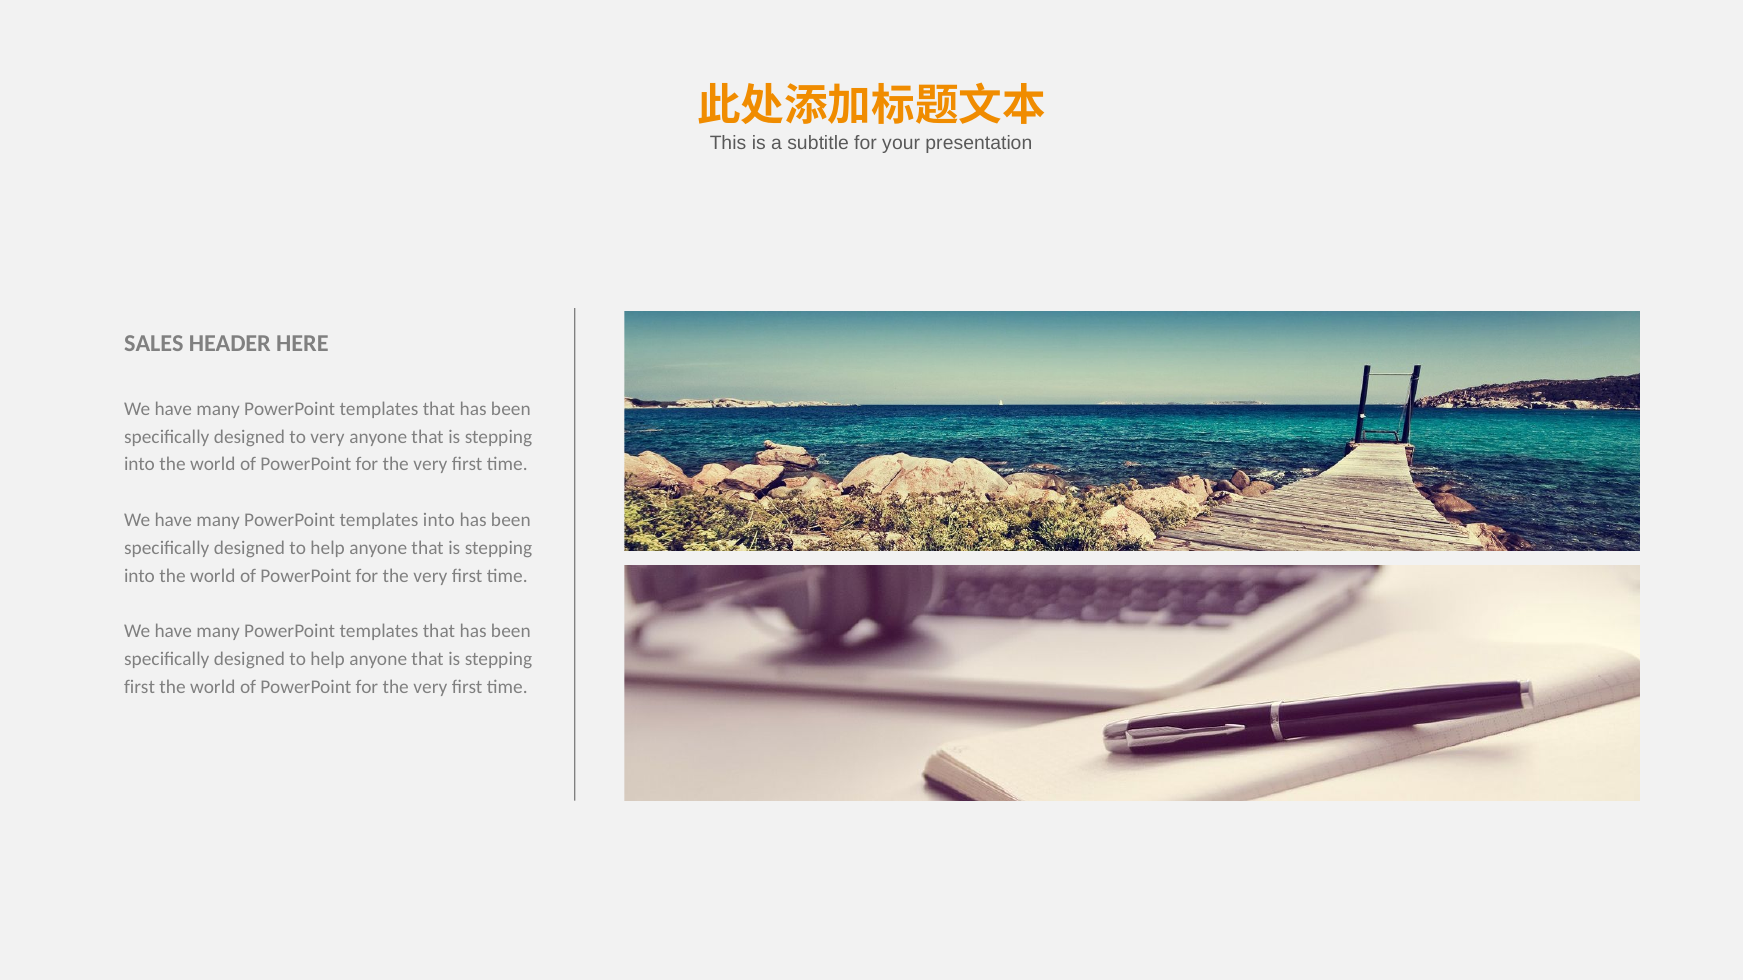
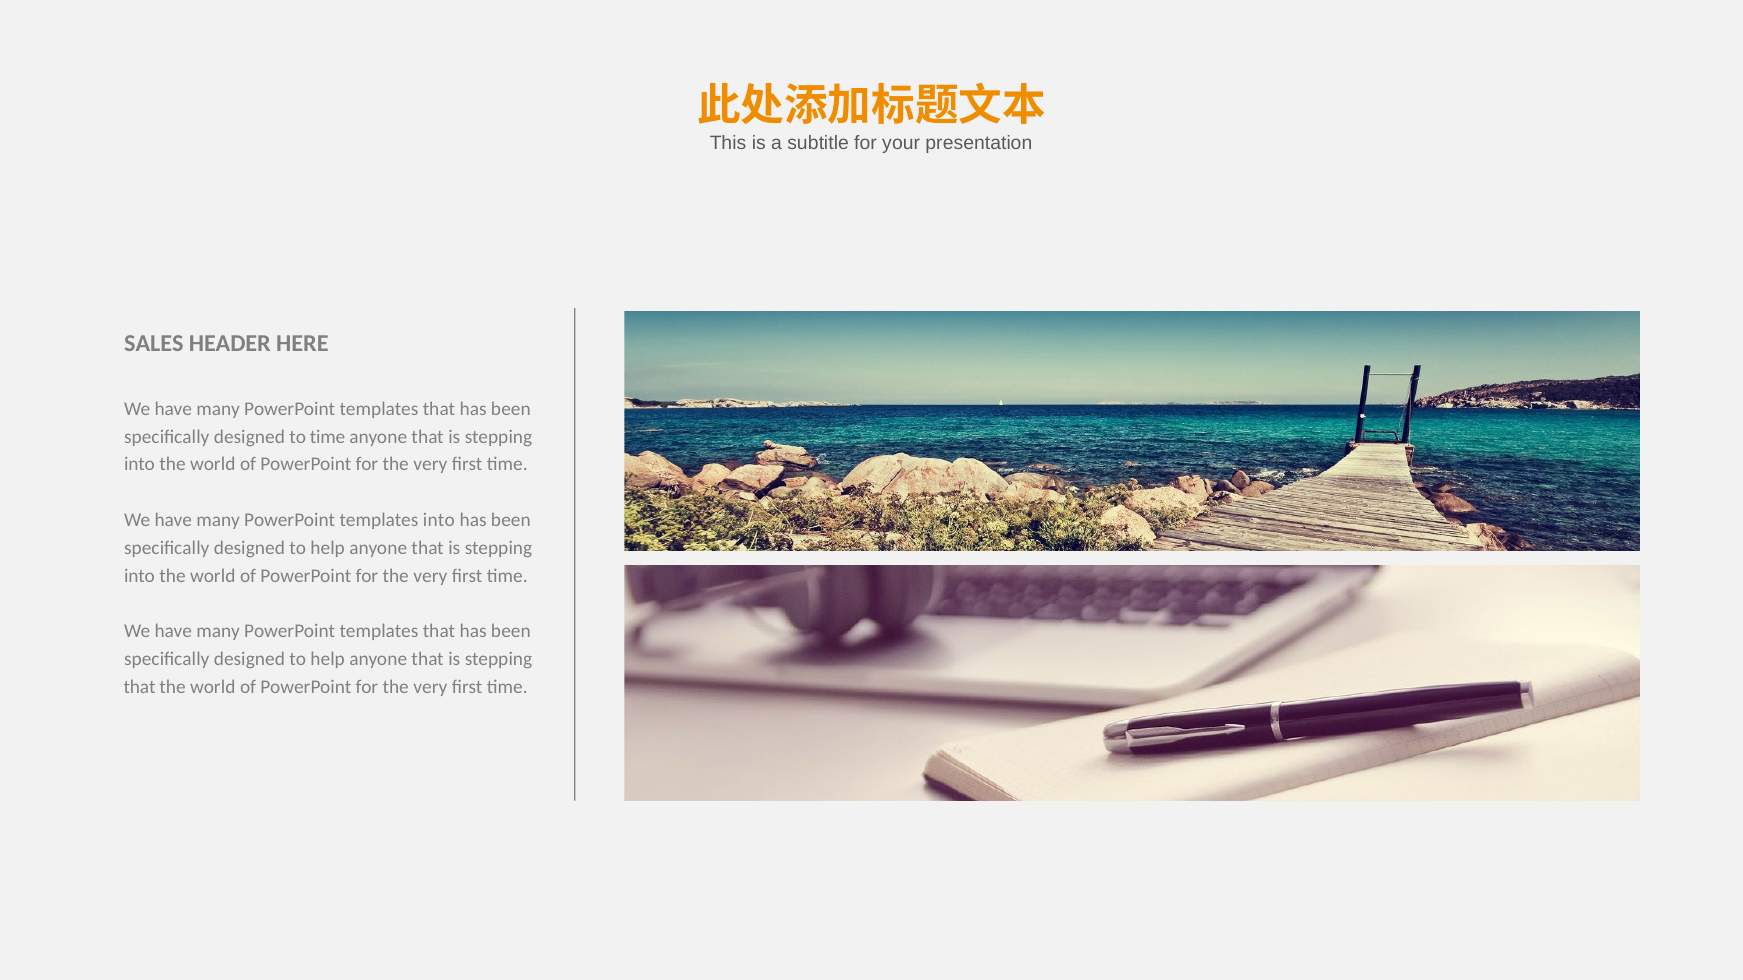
to very: very -> time
first at (140, 687): first -> that
